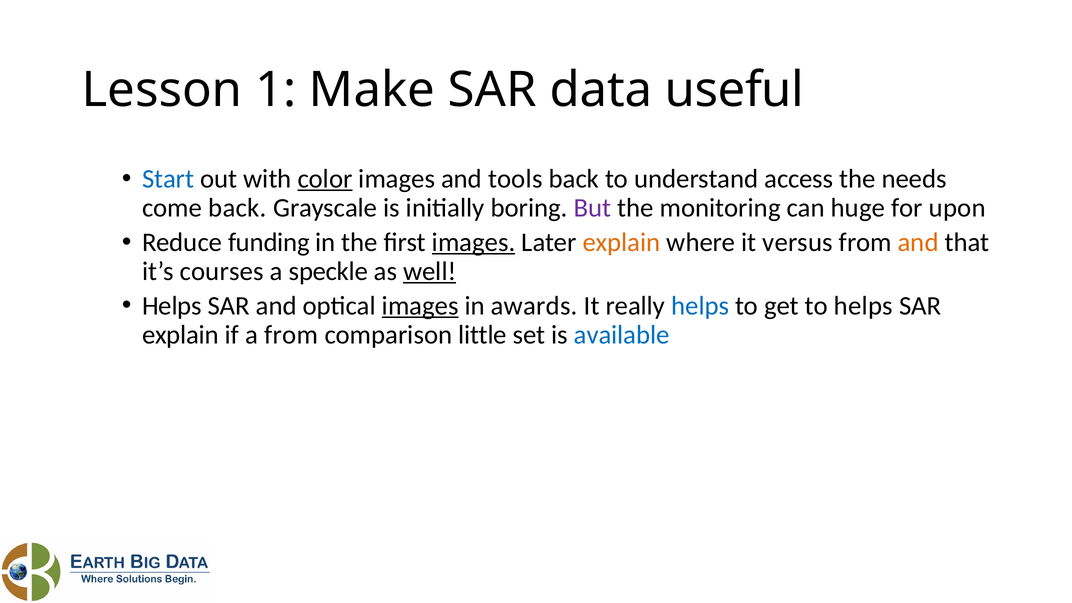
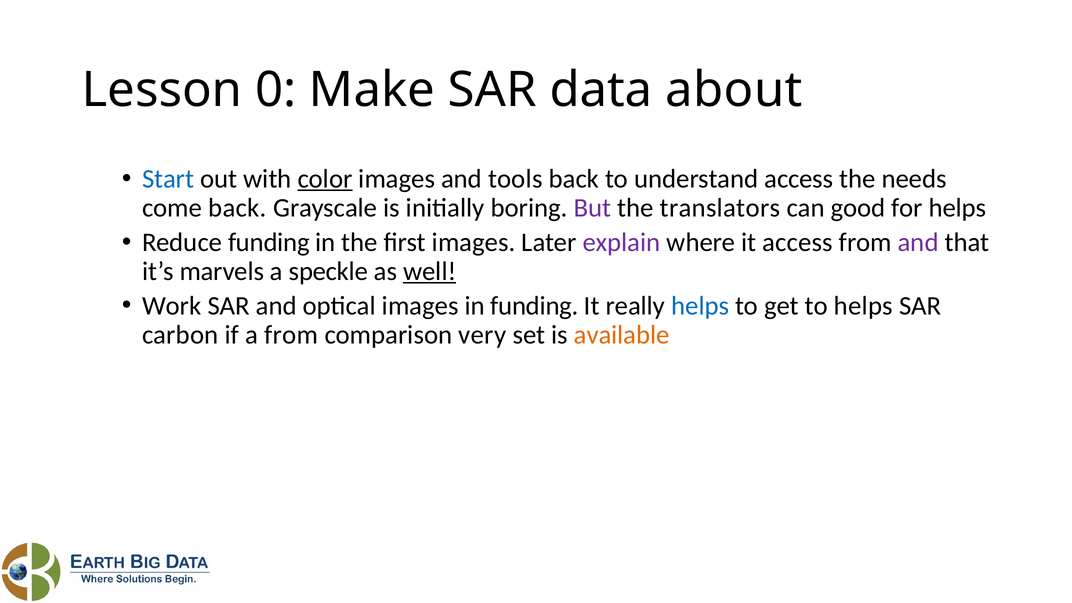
1: 1 -> 0
useful: useful -> about
monitoring: monitoring -> translators
huge: huge -> good
for upon: upon -> helps
images at (474, 242) underline: present -> none
explain at (621, 242) colour: orange -> purple
it versus: versus -> access
and at (918, 242) colour: orange -> purple
courses: courses -> marvels
Helps at (172, 306): Helps -> Work
images at (420, 306) underline: present -> none
in awards: awards -> funding
explain at (180, 335): explain -> carbon
little: little -> very
available colour: blue -> orange
